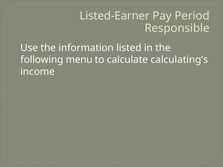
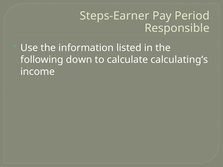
Listed-Earner: Listed-Earner -> Steps-Earner
menu: menu -> down
